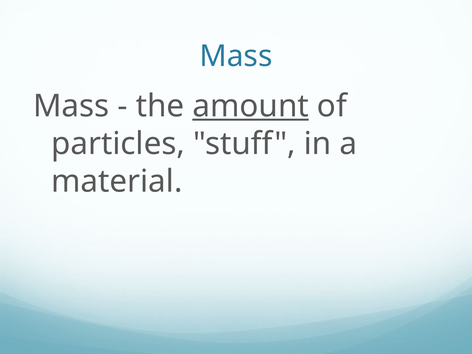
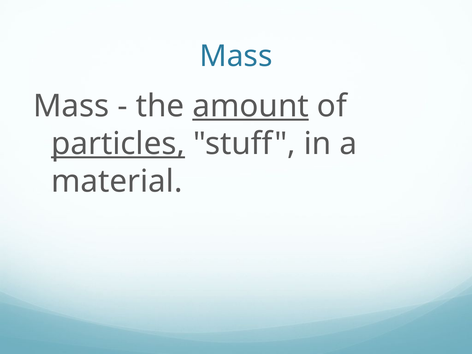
particles underline: none -> present
